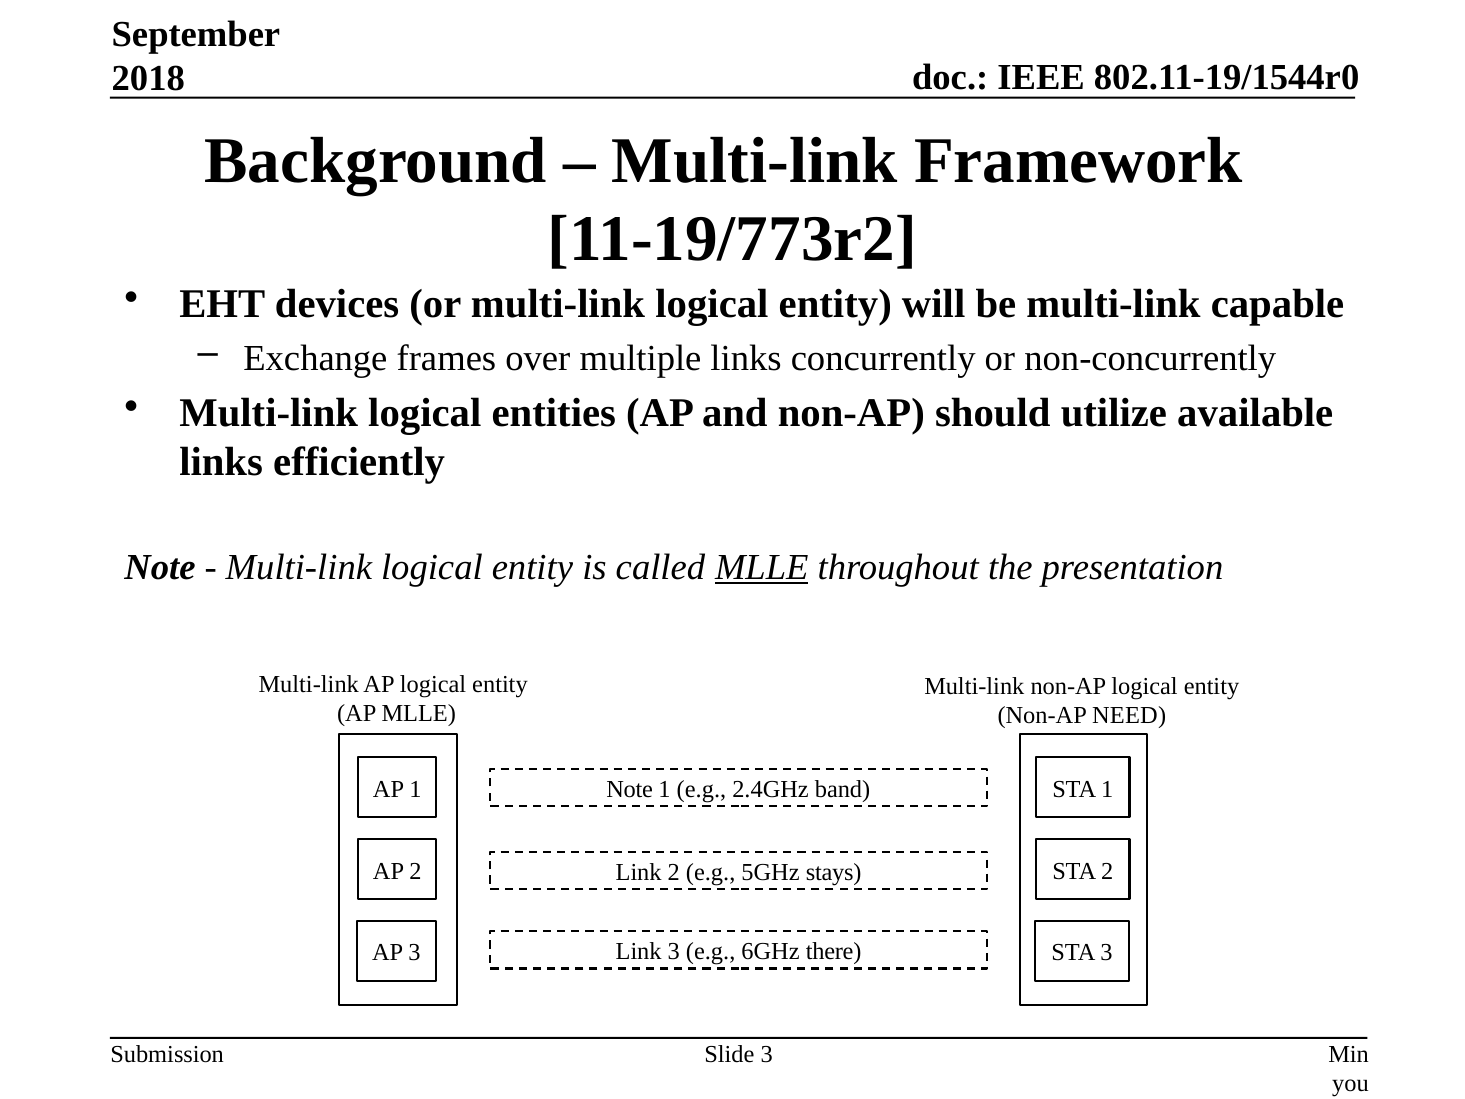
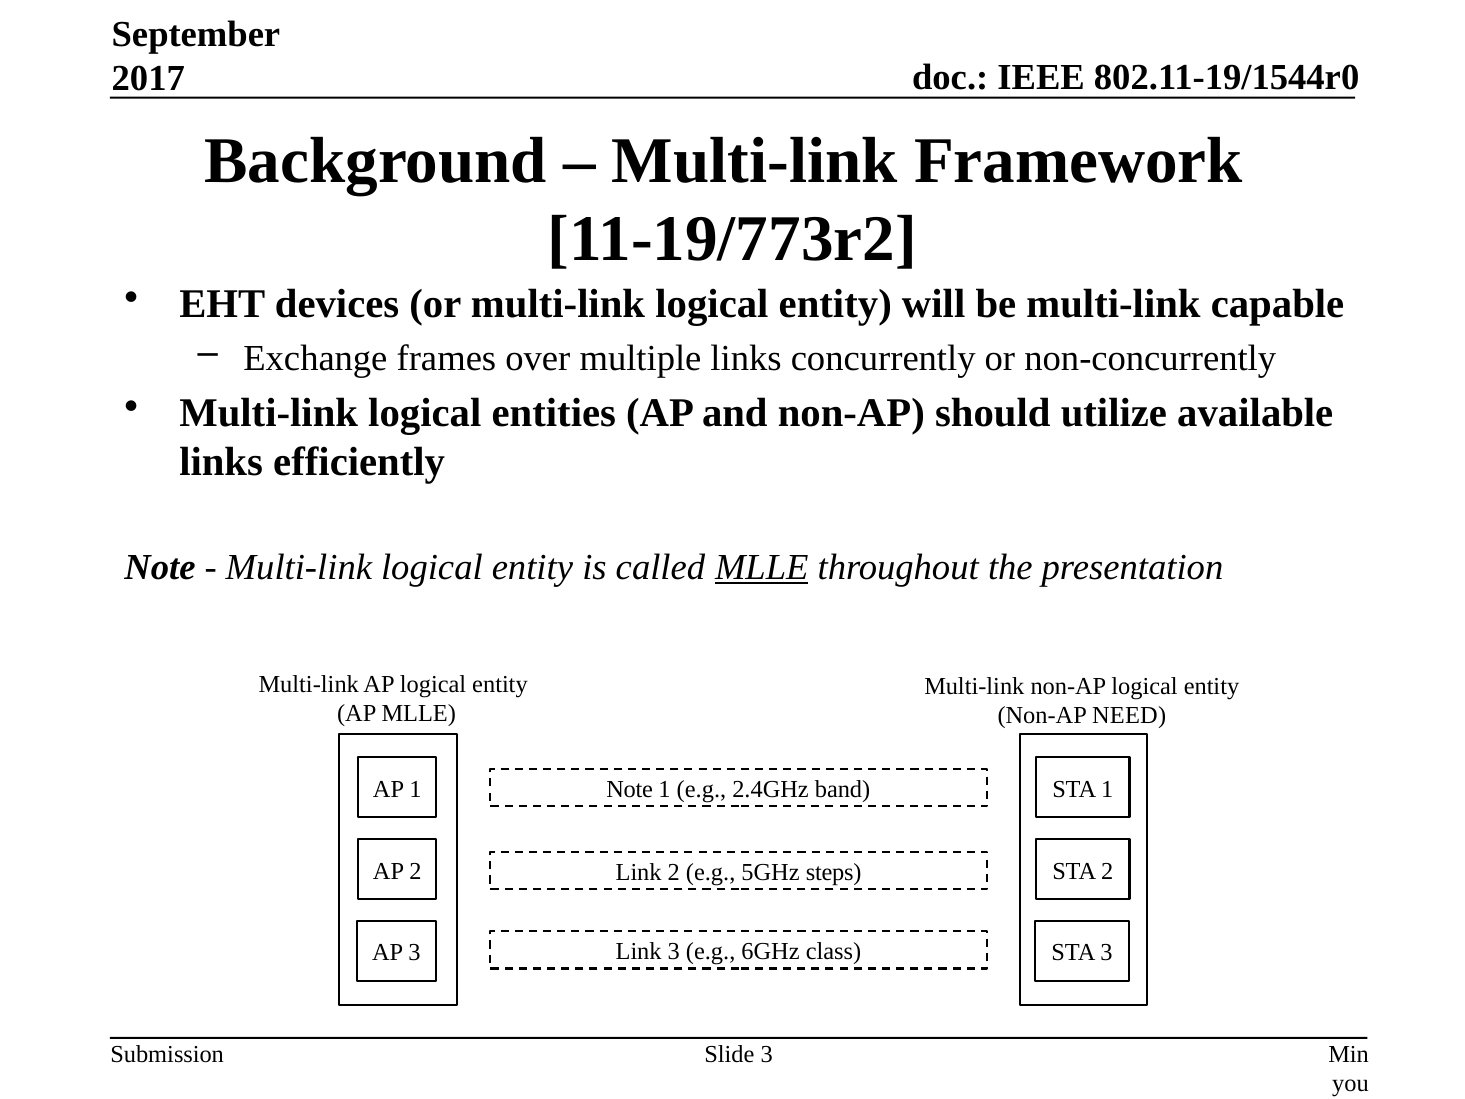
2018: 2018 -> 2017
stays: stays -> steps
there: there -> class
